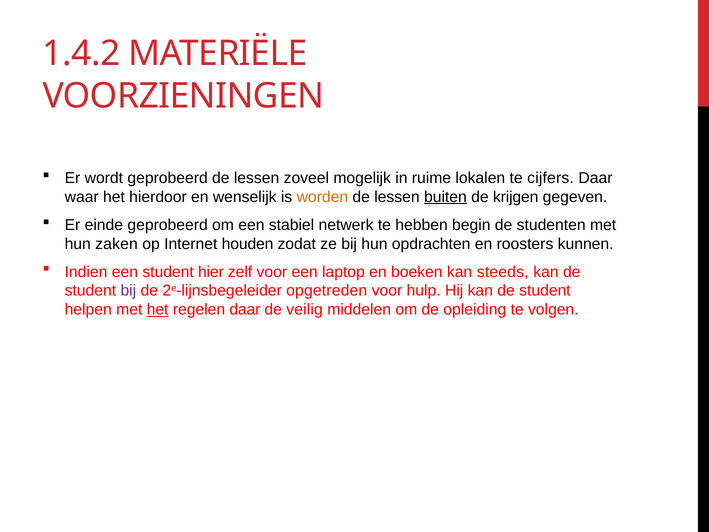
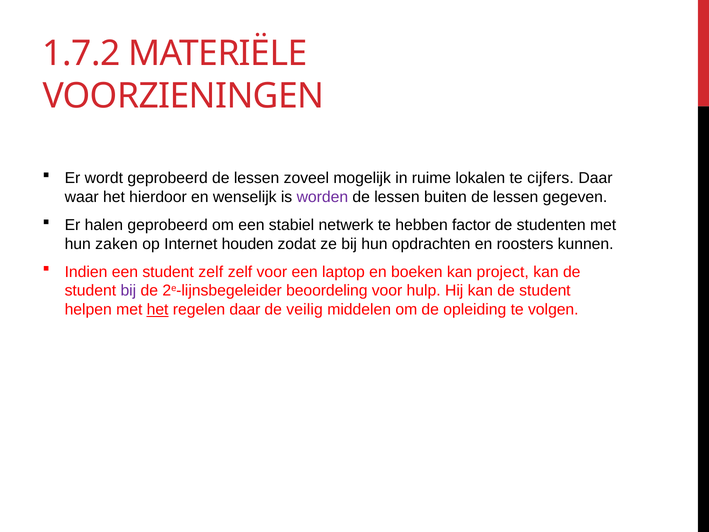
1.4.2: 1.4.2 -> 1.7.2
worden colour: orange -> purple
buiten underline: present -> none
krijgen at (516, 197): krijgen -> lessen
einde: einde -> halen
begin: begin -> factor
student hier: hier -> zelf
steeds: steeds -> project
opgetreden: opgetreden -> beoordeling
